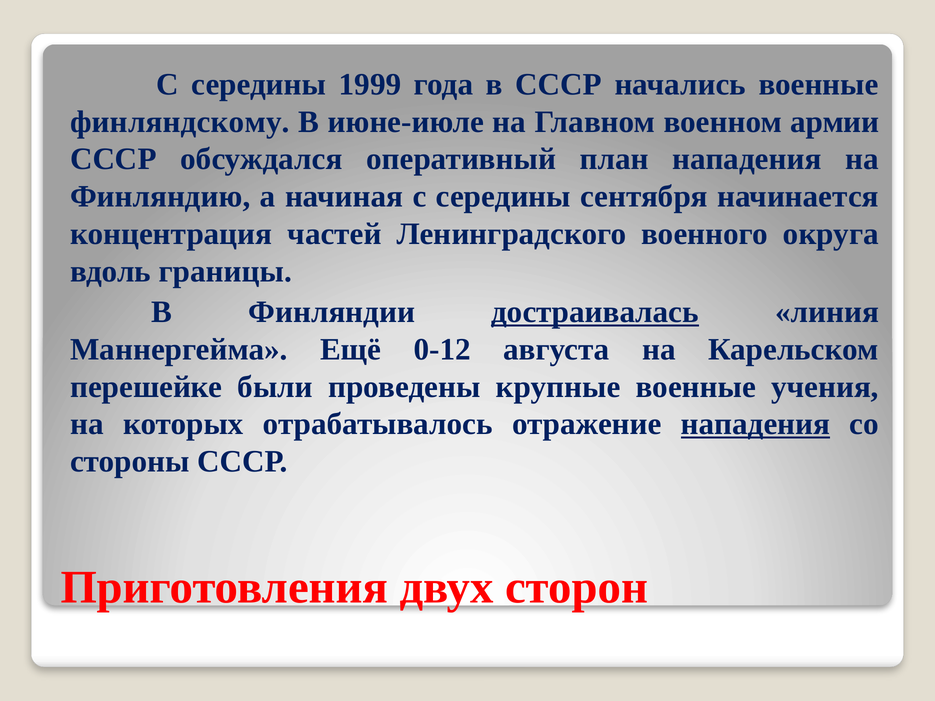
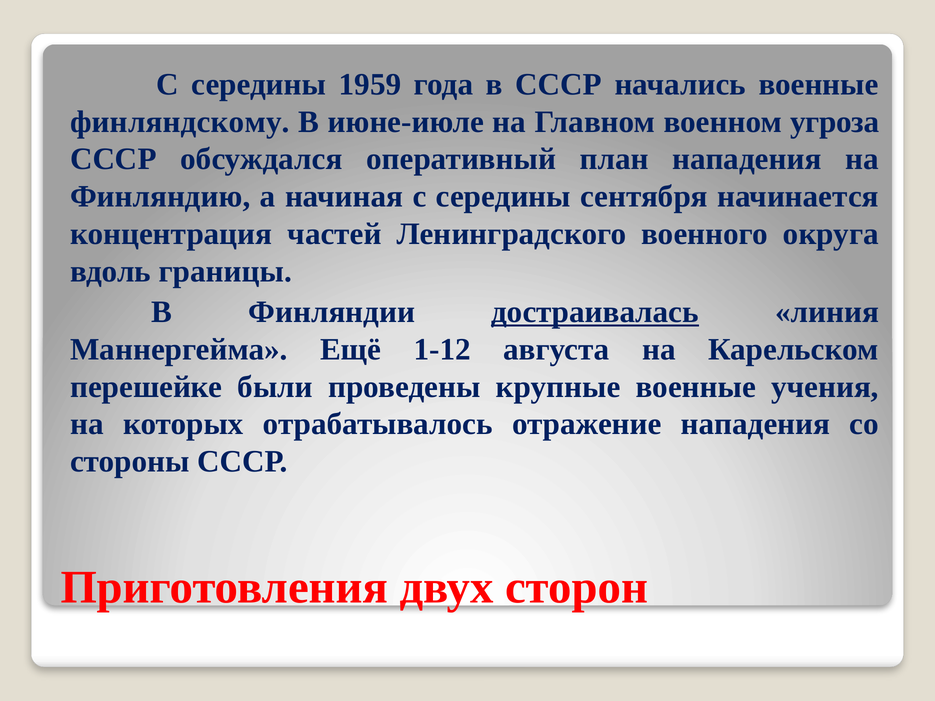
1999: 1999 -> 1959
армии: армии -> угроза
0-12: 0-12 -> 1-12
нападения at (756, 424) underline: present -> none
